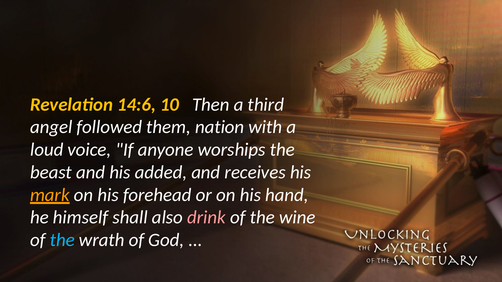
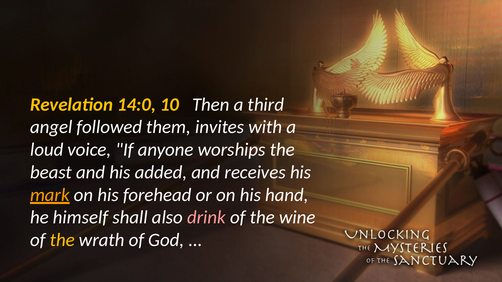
14:6: 14:6 -> 14:0
nation: nation -> invites
the at (62, 240) colour: light blue -> yellow
